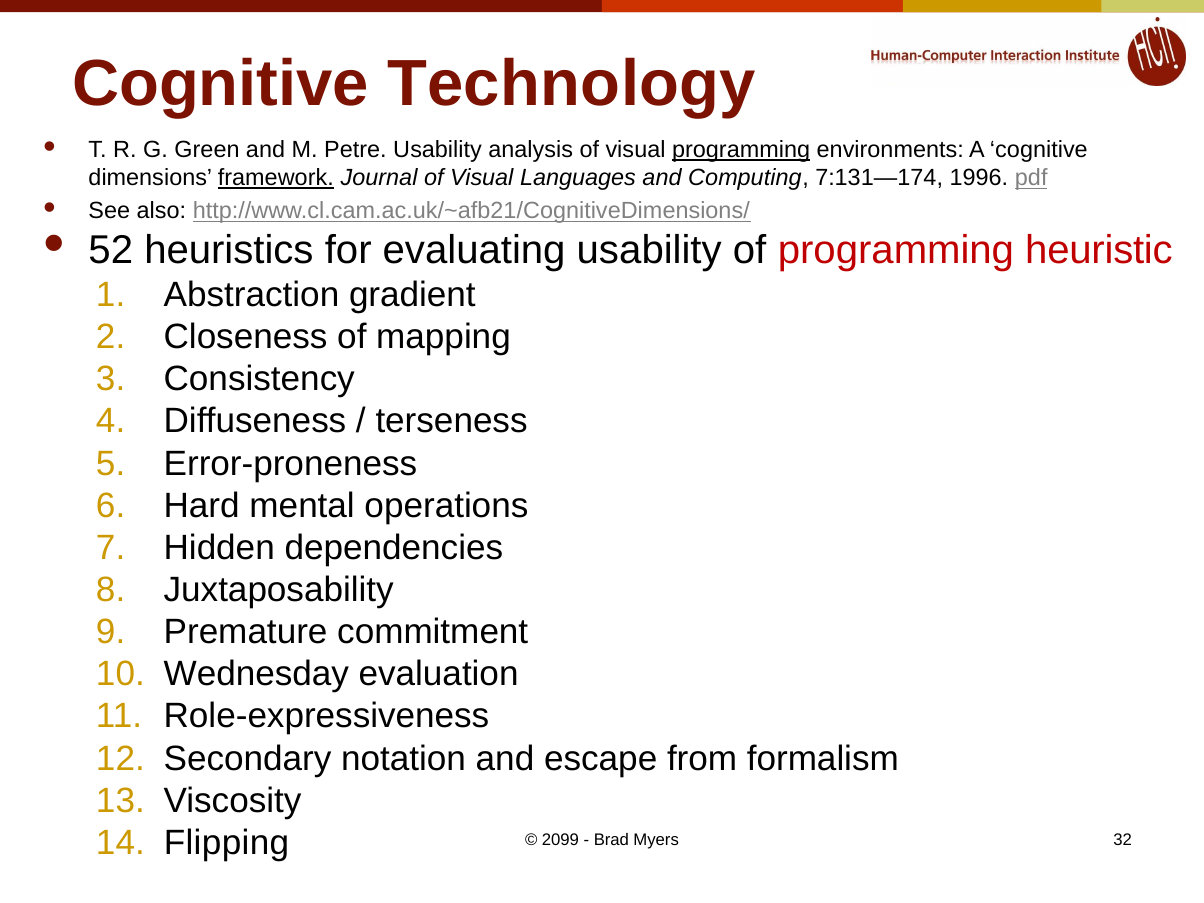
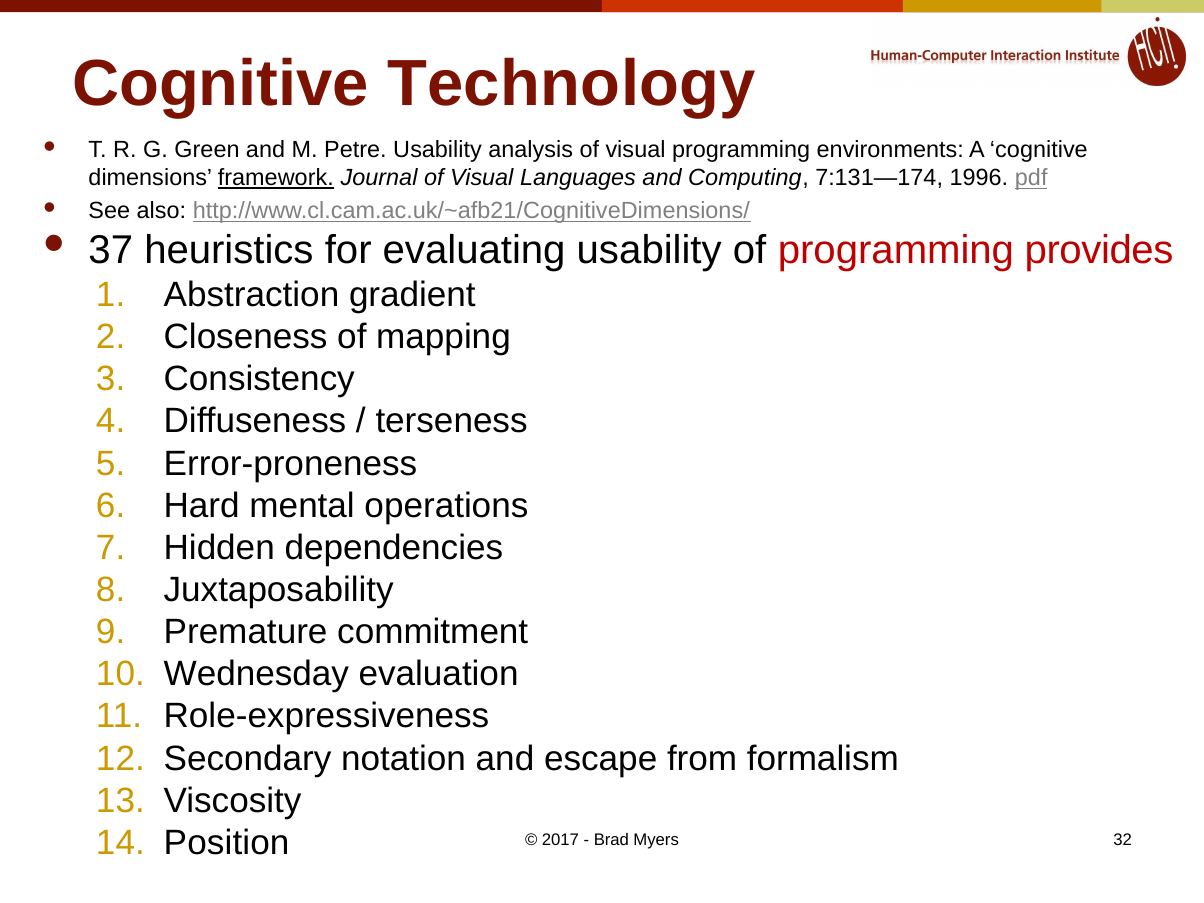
programming at (741, 150) underline: present -> none
52: 52 -> 37
heuristic: heuristic -> provides
Flipping: Flipping -> Position
2099: 2099 -> 2017
